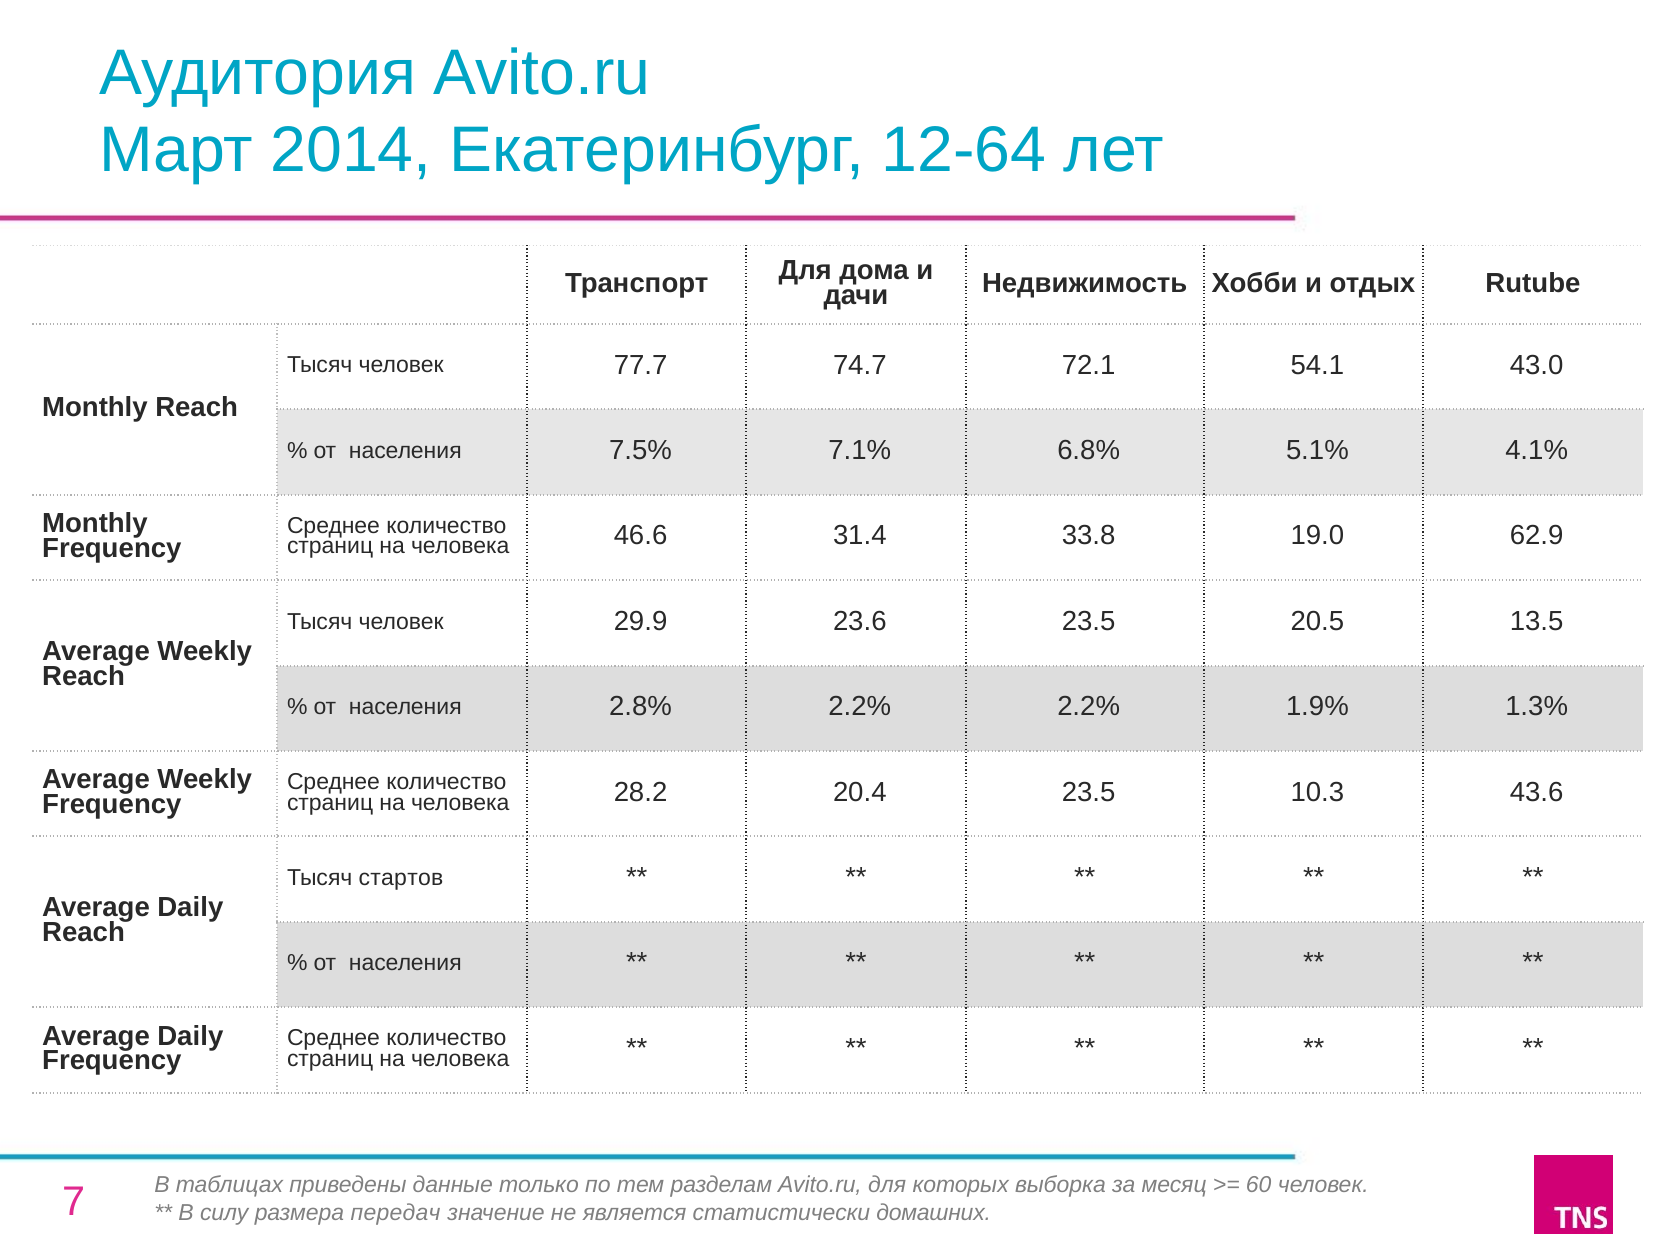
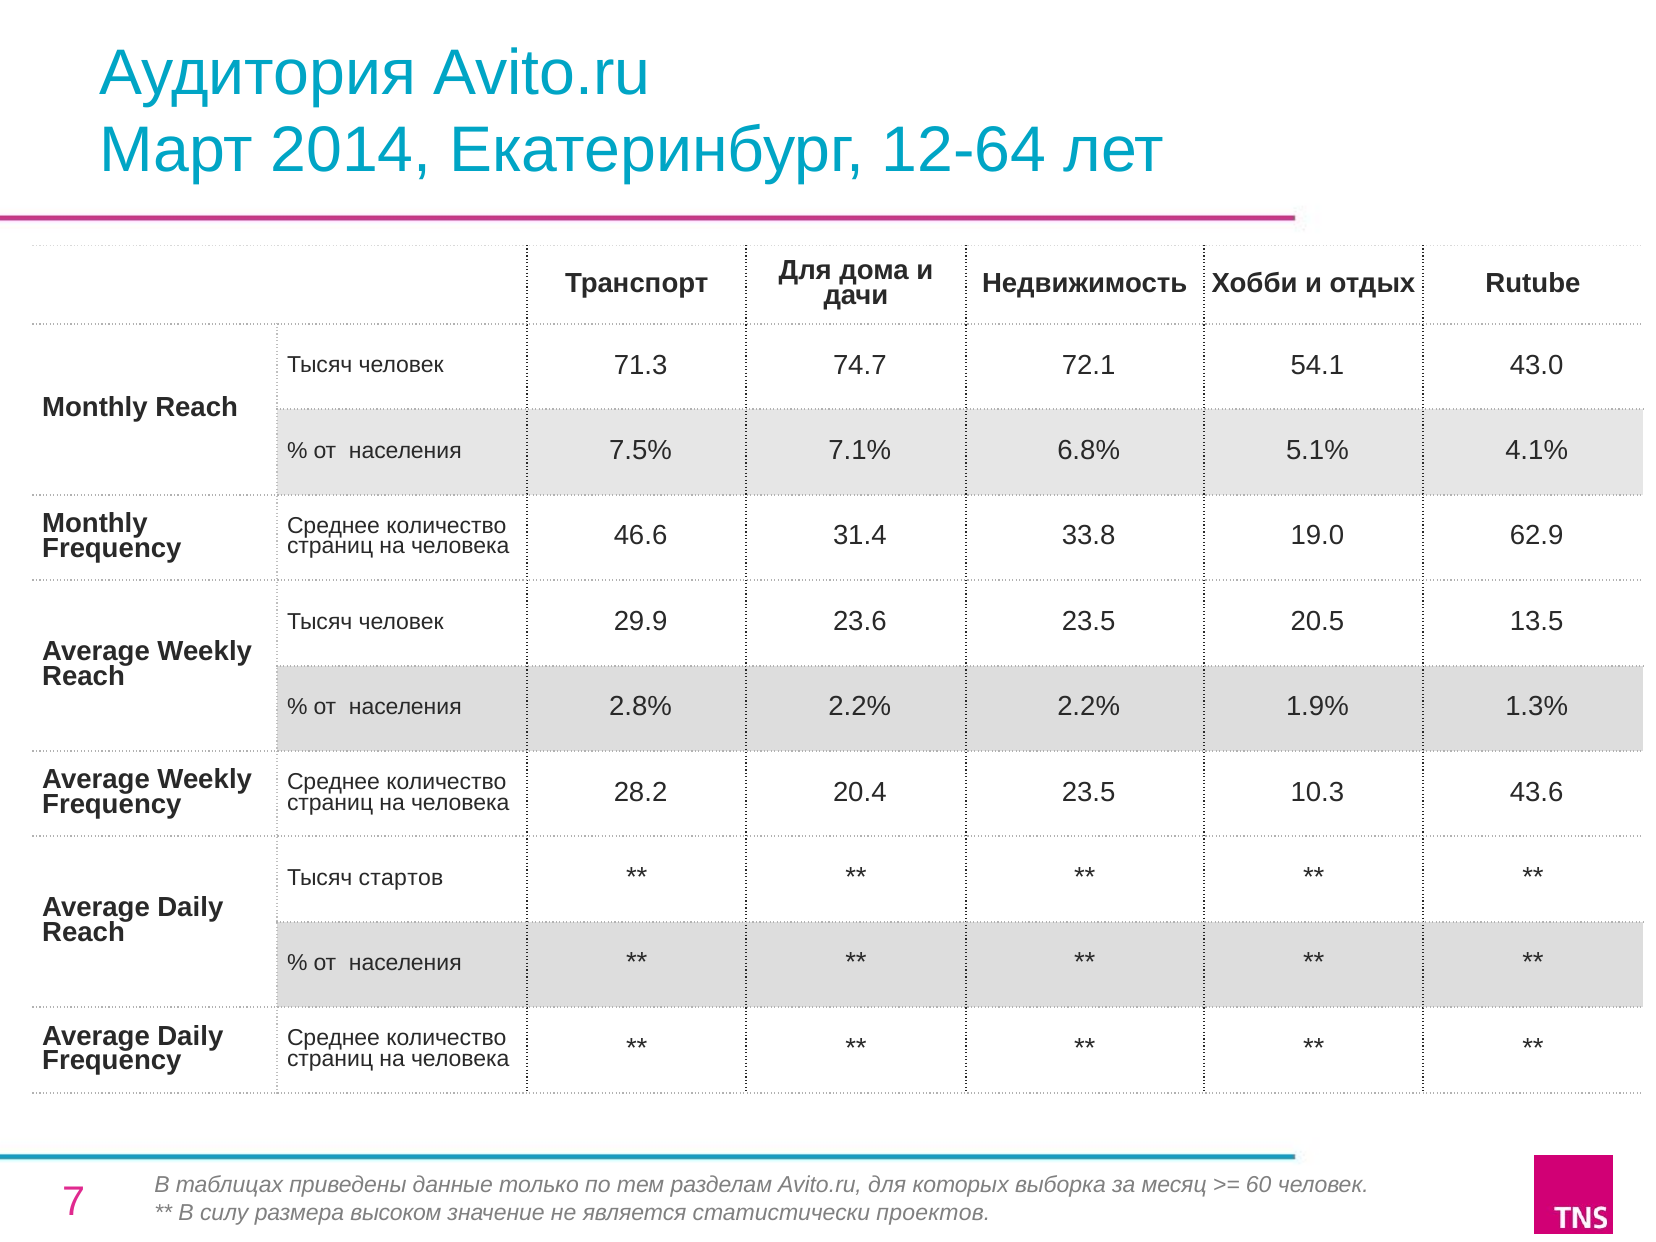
77.7: 77.7 -> 71.3
передач: передач -> высоком
домашних: домашних -> проектов
